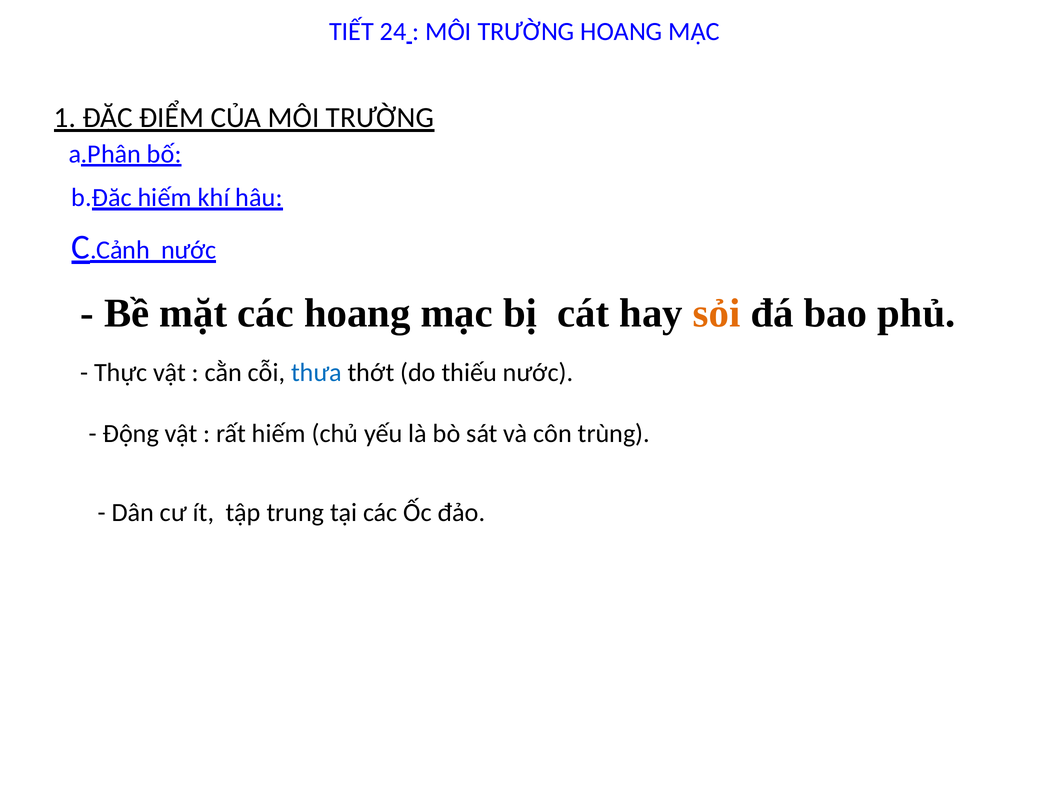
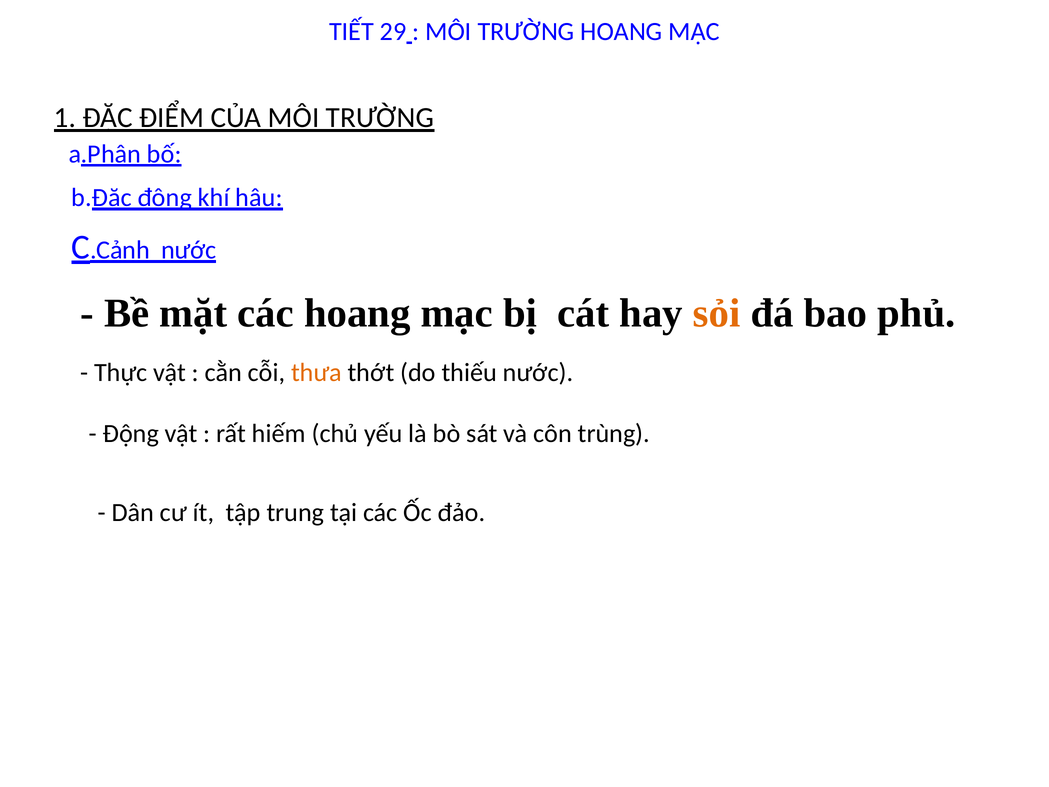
24: 24 -> 29
b.Đặc hiếm: hiếm -> đông
thưa colour: blue -> orange
